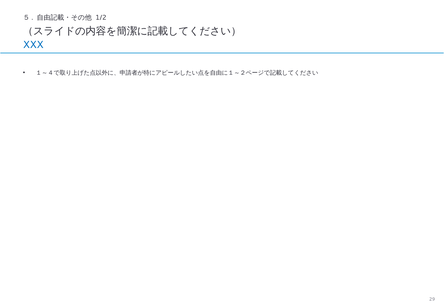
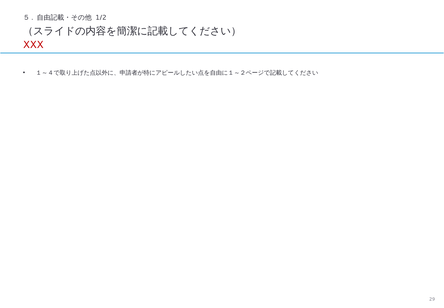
XXX colour: blue -> red
